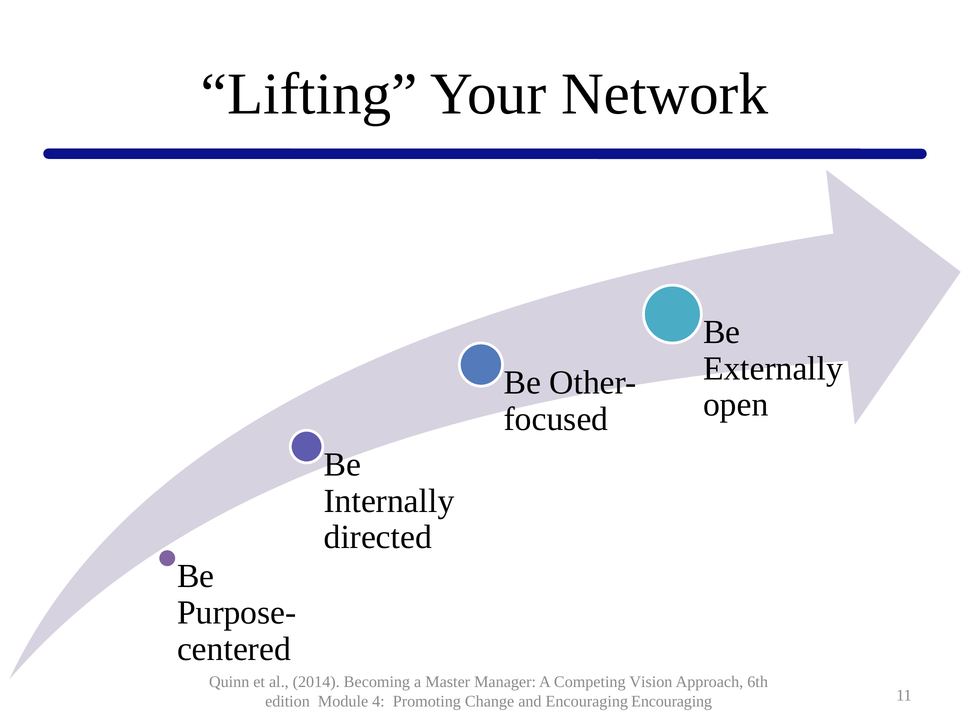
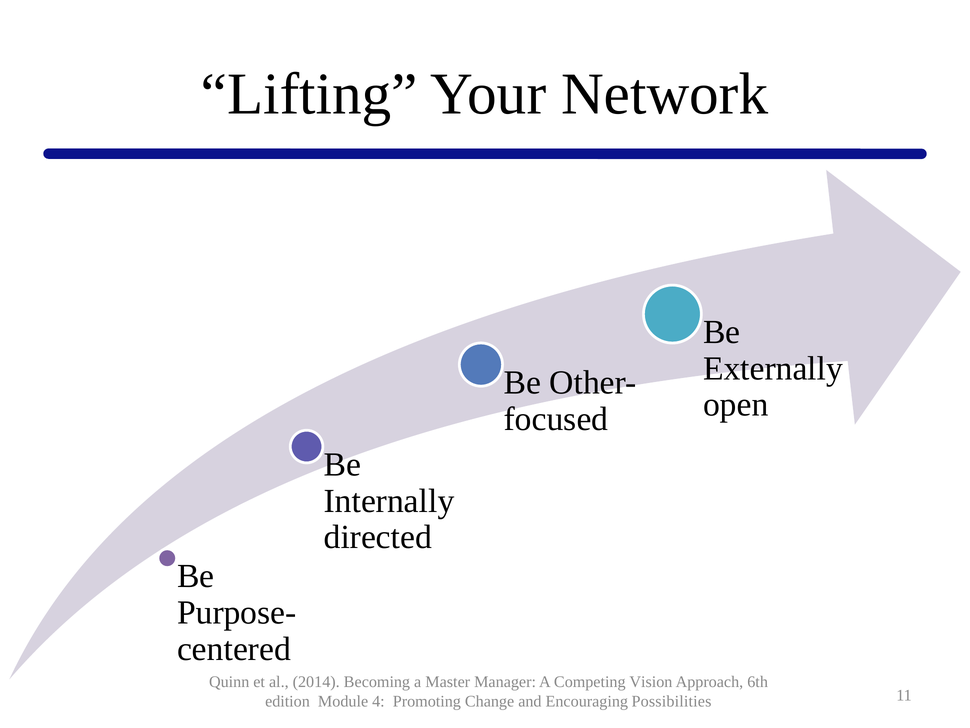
Encouraging Encouraging: Encouraging -> Possibilities
